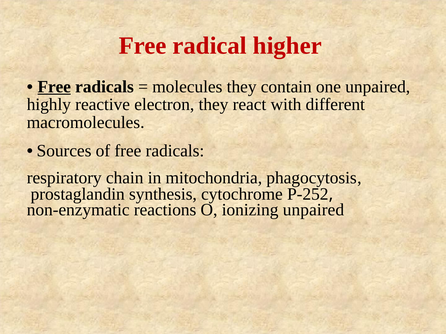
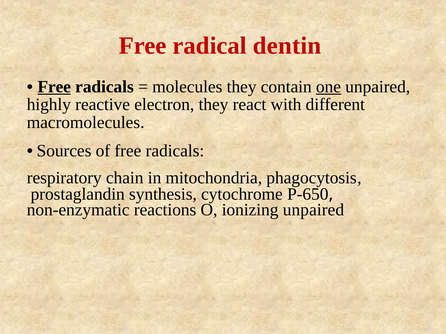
higher: higher -> dentin
one underline: none -> present
P-252: P-252 -> P-650
